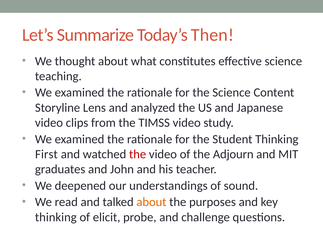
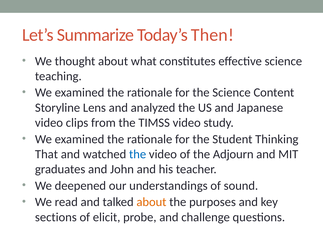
First: First -> That
the at (138, 154) colour: red -> blue
thinking at (56, 217): thinking -> sections
